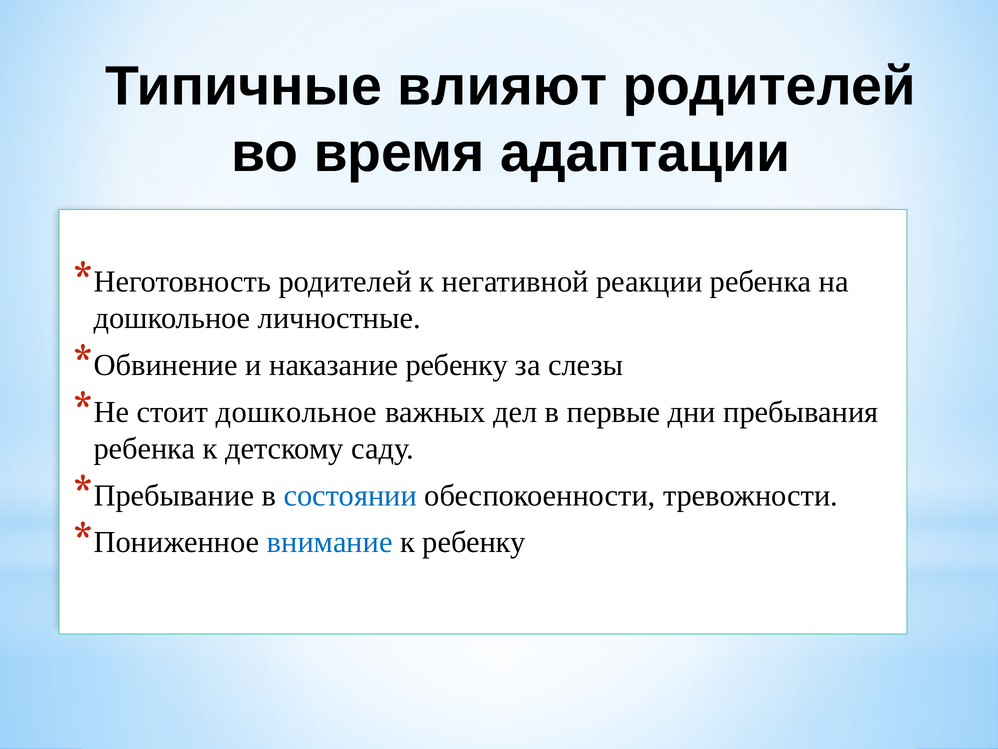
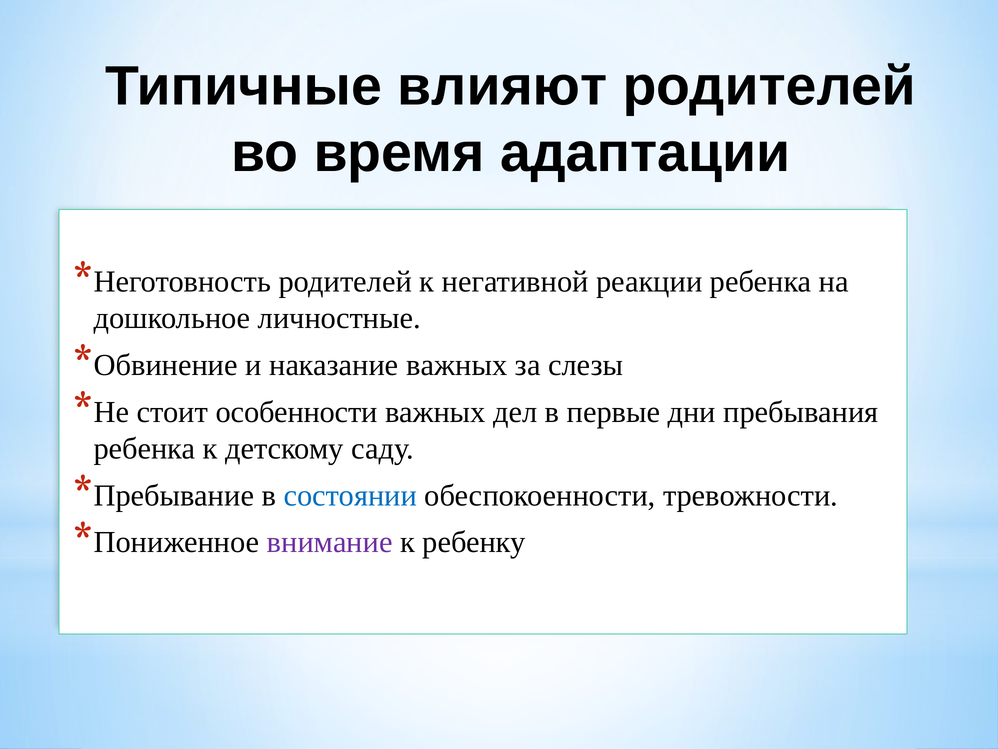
наказание ребенку: ребенку -> важных
стоит дошкольное: дошкольное -> особенности
внимание colour: blue -> purple
